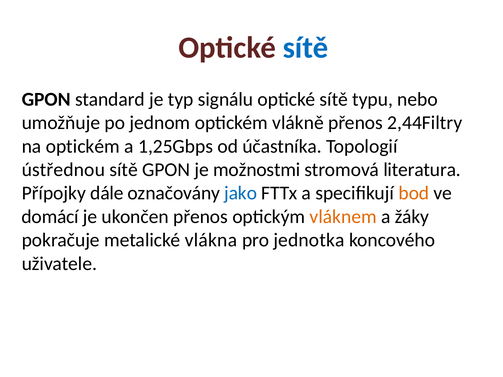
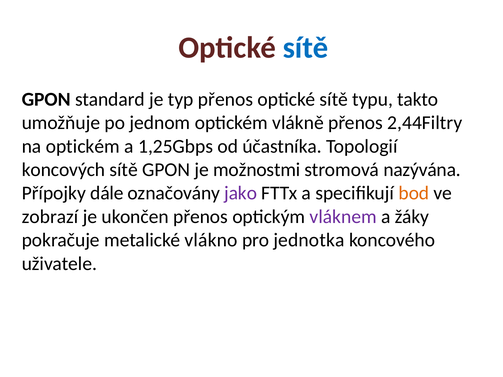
typ signálu: signálu -> přenos
nebo: nebo -> takto
ústřednou: ústřednou -> koncových
literatura: literatura -> nazývána
jako colour: blue -> purple
domácí: domácí -> zobrazí
vláknem colour: orange -> purple
vlákna: vlákna -> vlákno
